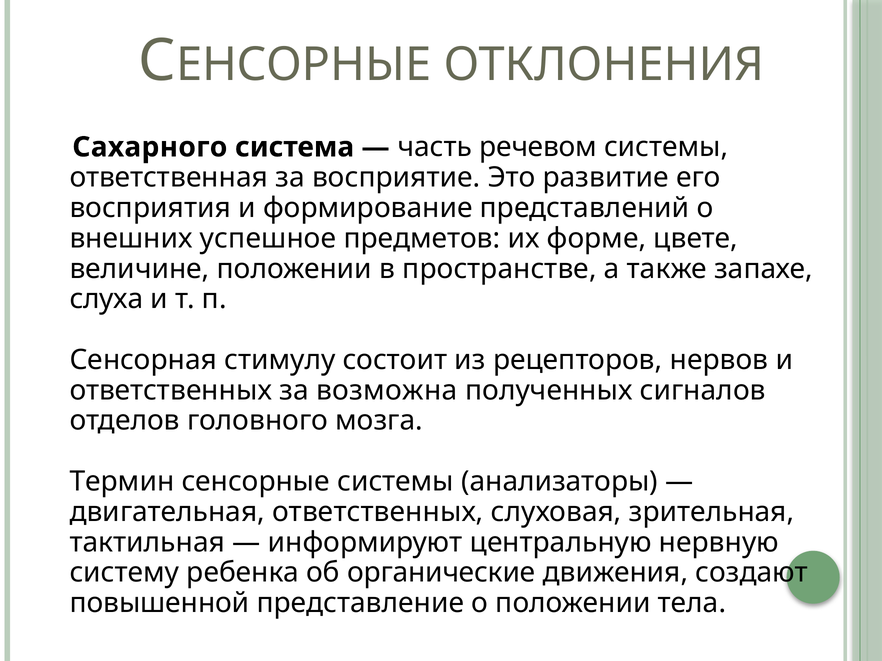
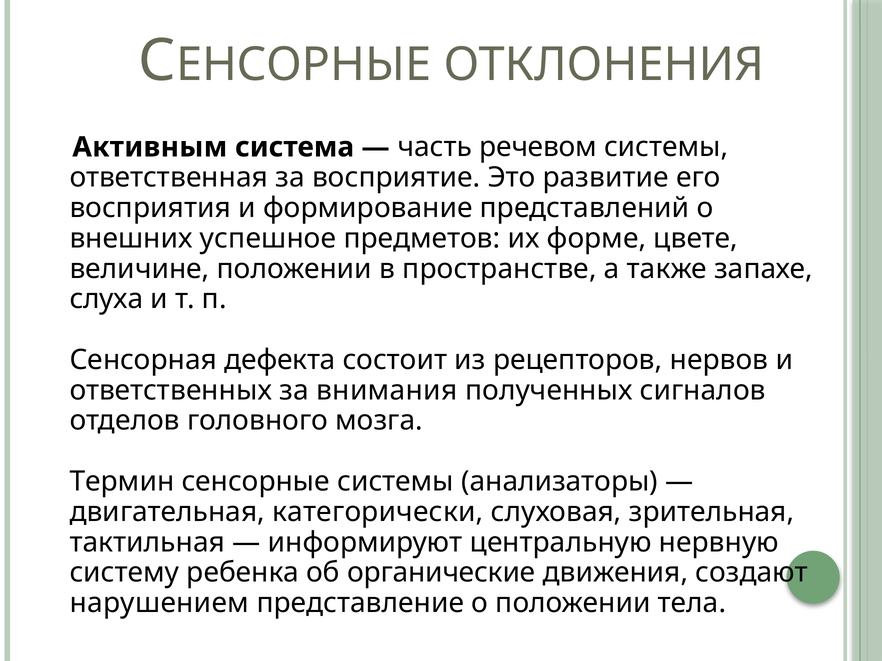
Сахарного: Сахарного -> Активным
стимулу: стимулу -> дефекта
возможна: возможна -> внимания
двигательная ответственных: ответственных -> категорически
повышенной: повышенной -> нарушением
